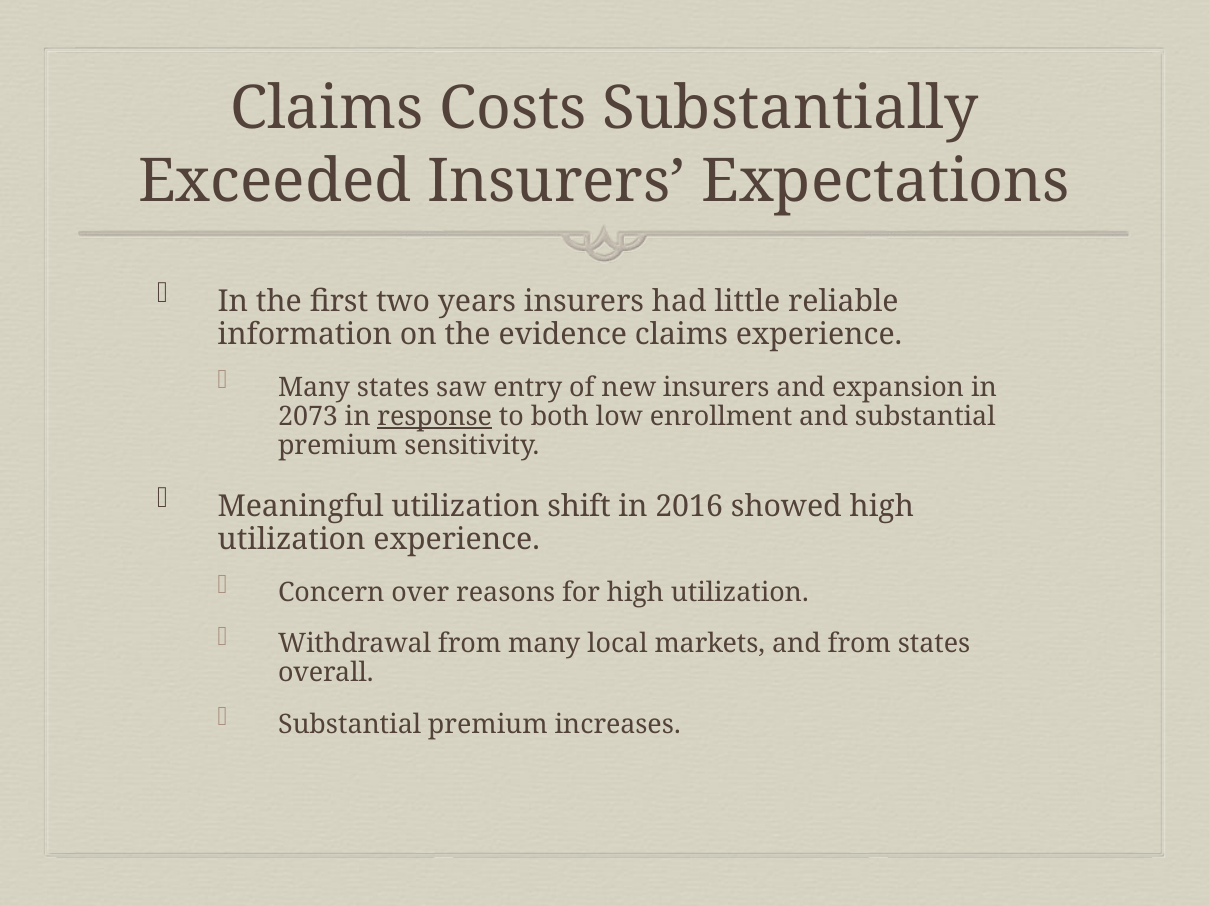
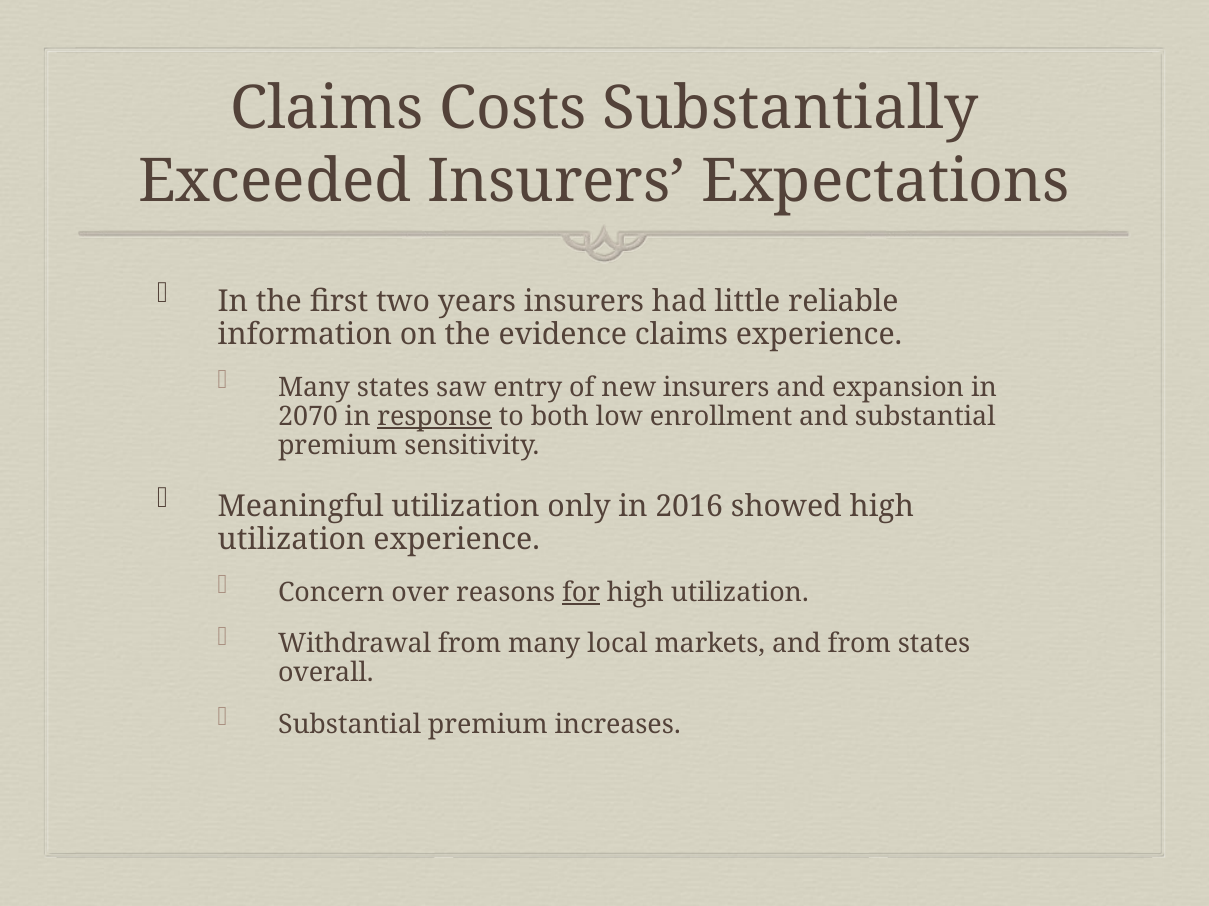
2073: 2073 -> 2070
shift: shift -> only
for underline: none -> present
